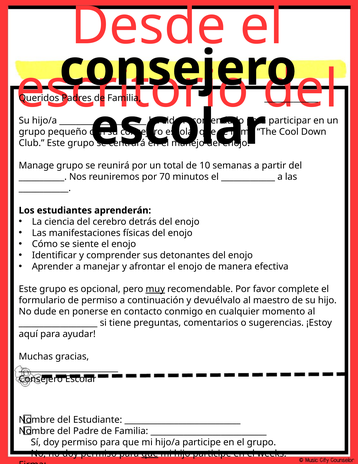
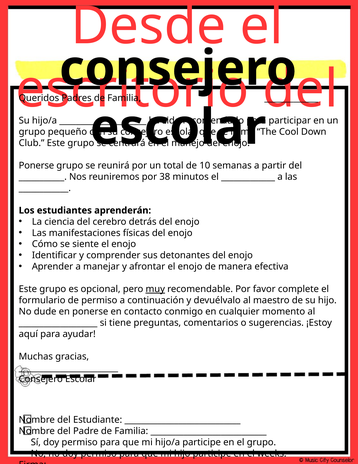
Manage at (36, 165): Manage -> Ponerse
70: 70 -> 38
que at (150, 453) underline: present -> none
